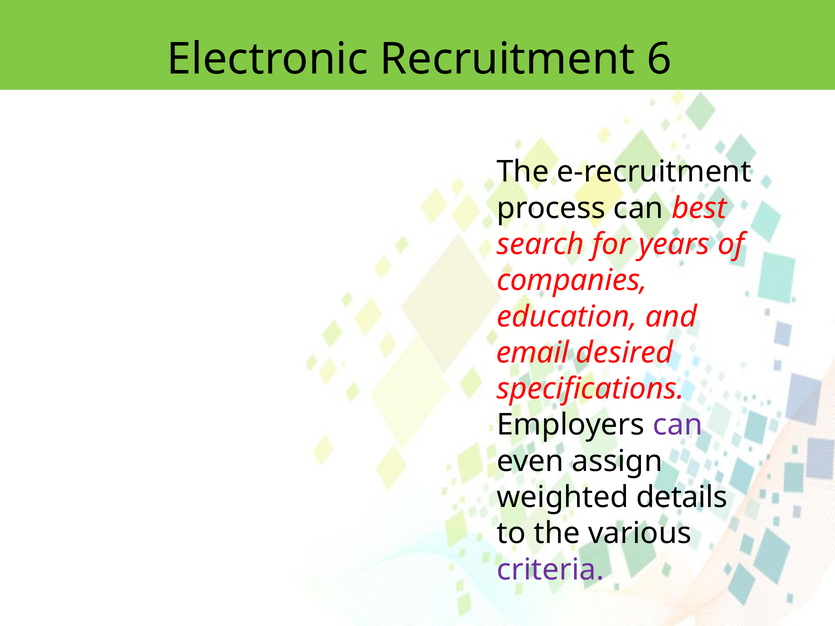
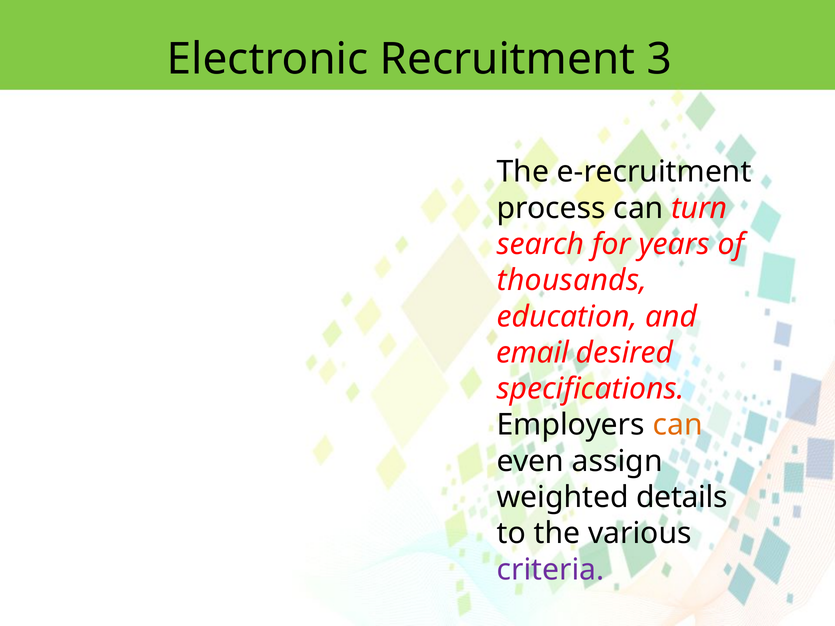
6: 6 -> 3
best: best -> turn
companies: companies -> thousands
can at (678, 425) colour: purple -> orange
